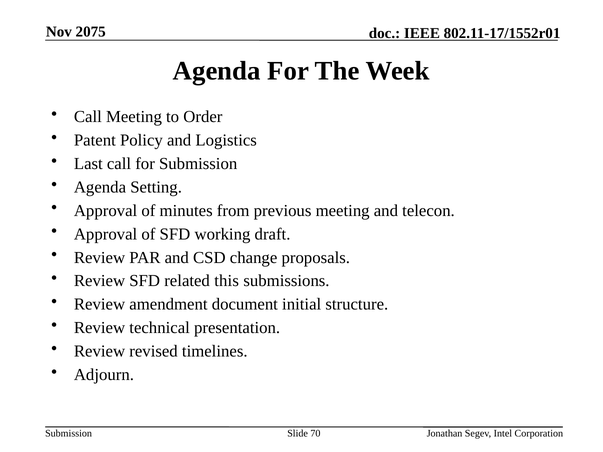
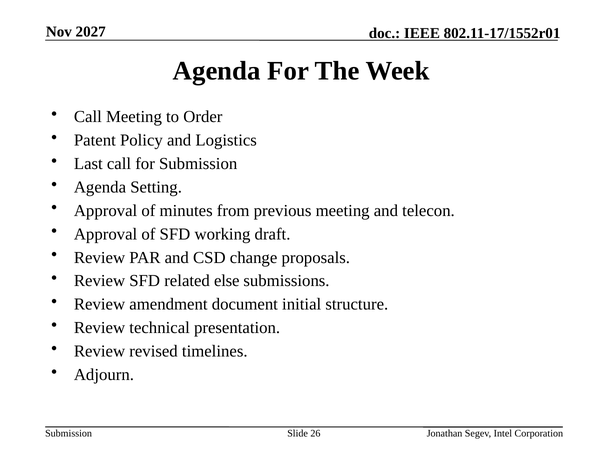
2075: 2075 -> 2027
this: this -> else
70: 70 -> 26
